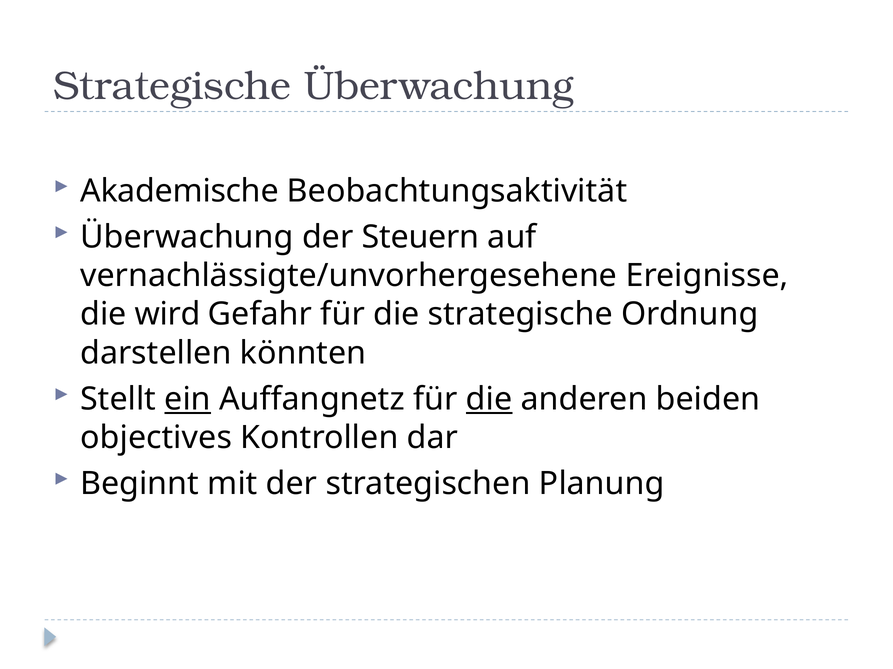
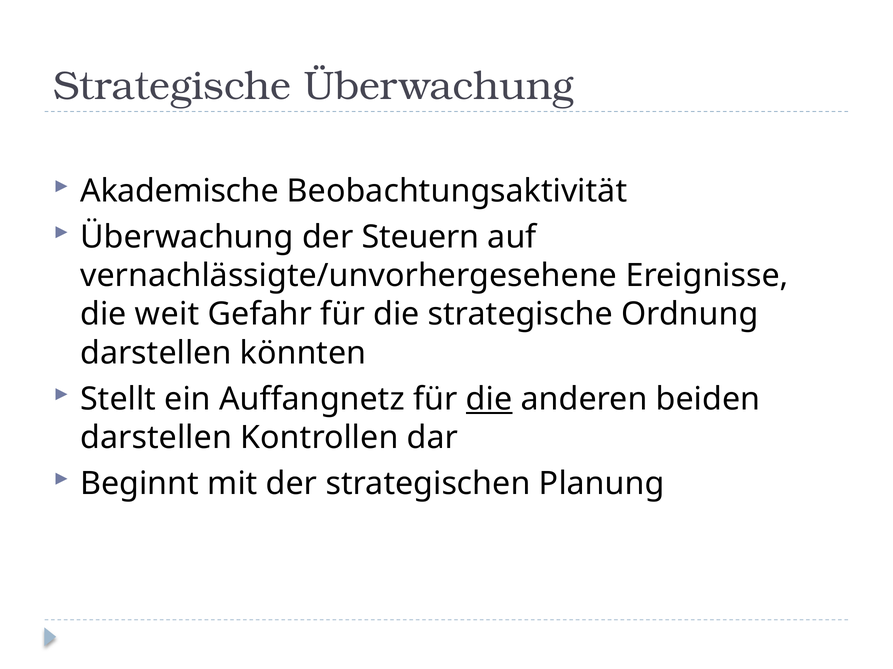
wird: wird -> weit
ein underline: present -> none
objectives at (156, 438): objectives -> darstellen
